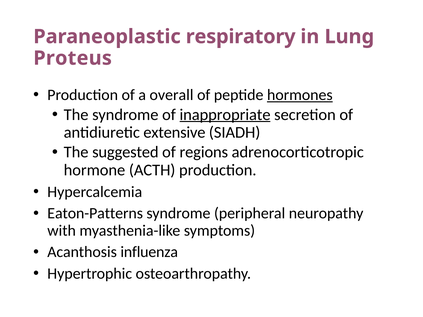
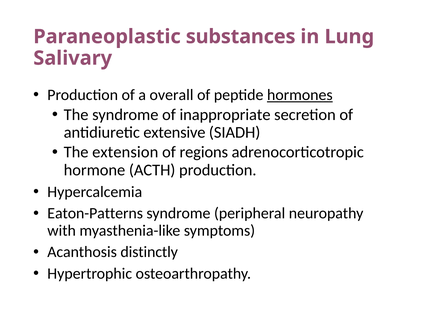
respiratory: respiratory -> substances
Proteus: Proteus -> Salivary
inappropriate underline: present -> none
suggested: suggested -> extension
influenza: influenza -> distinctly
